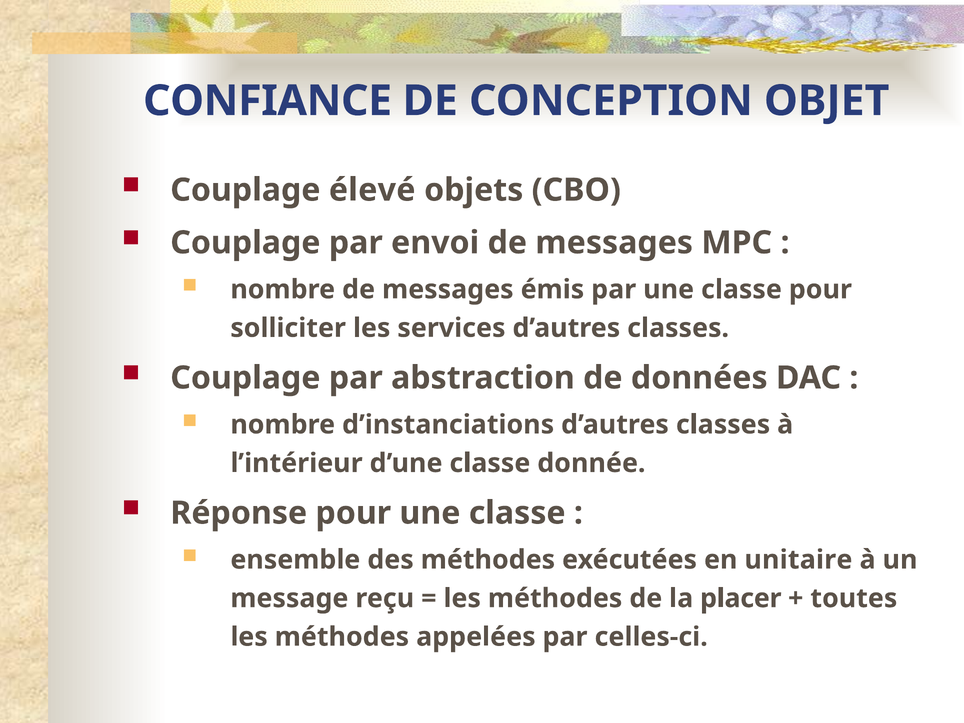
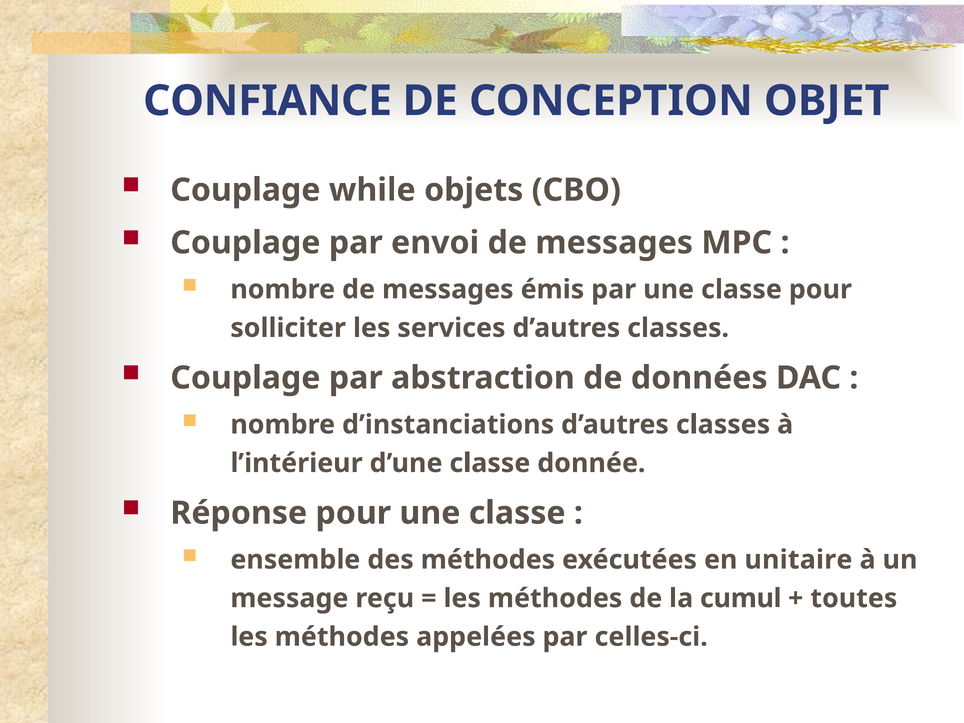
élevé: élevé -> while
placer: placer -> cumul
